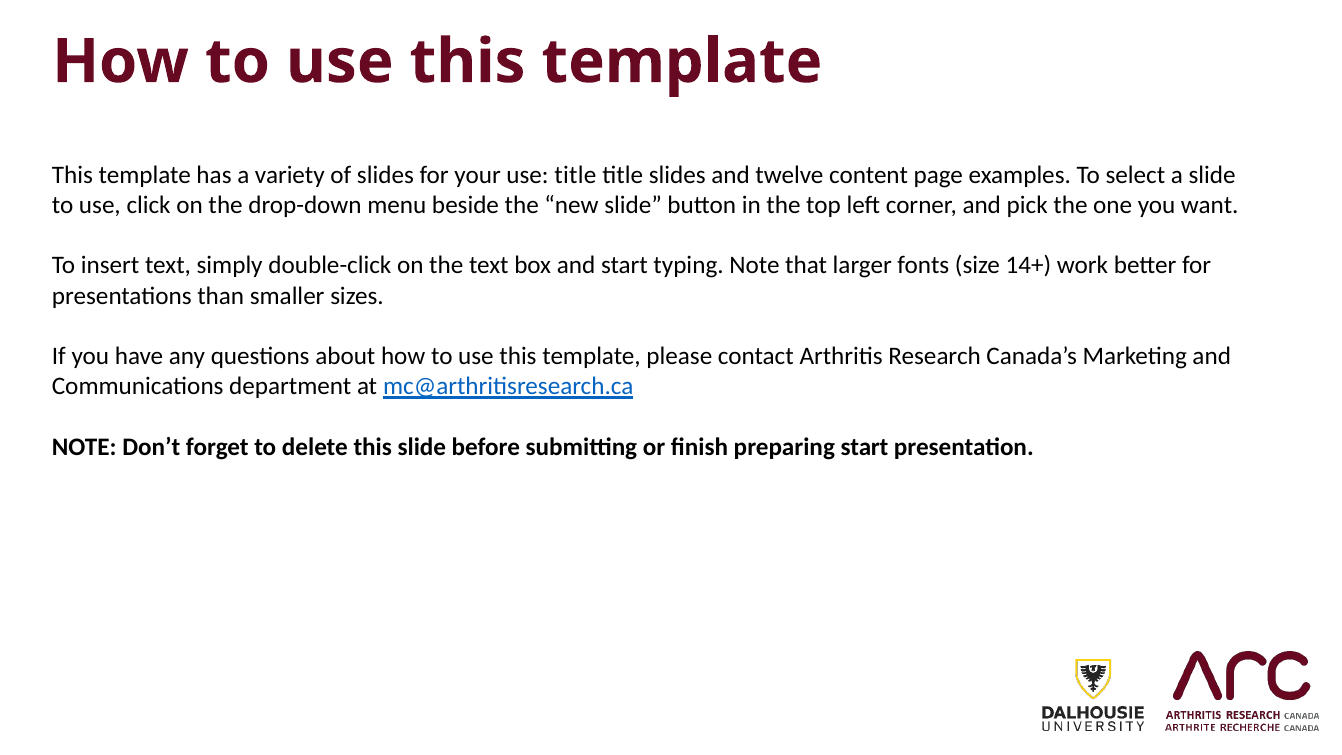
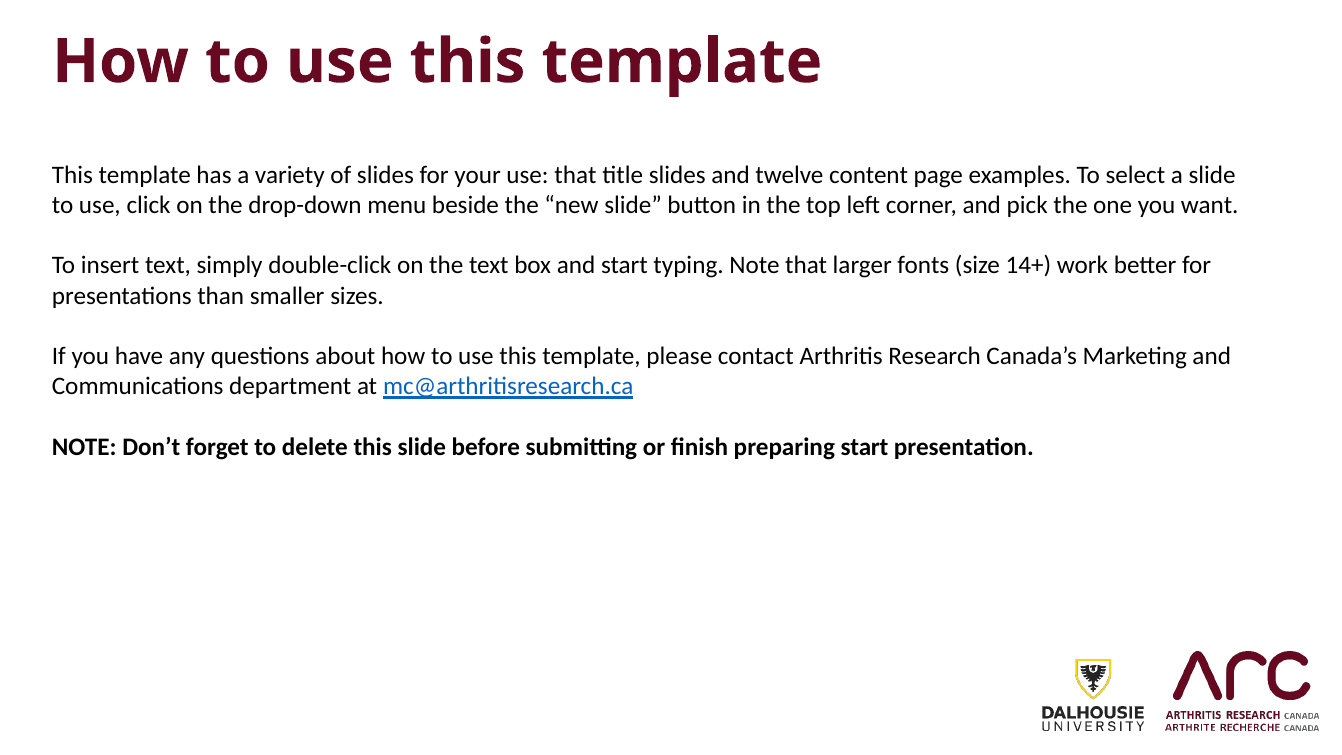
use title: title -> that
